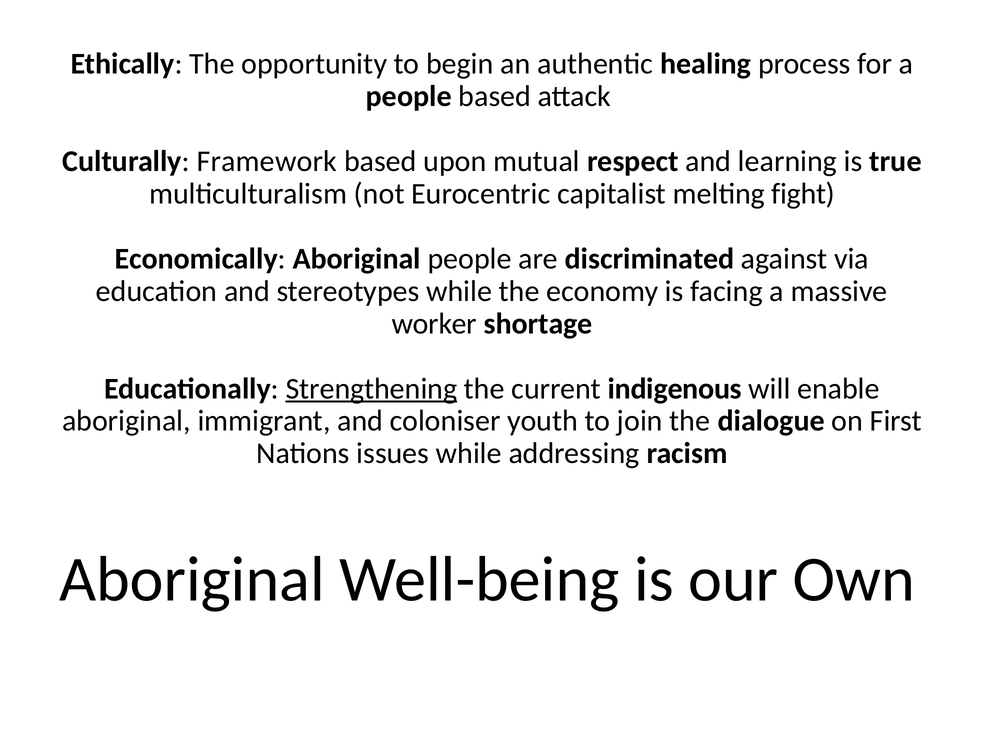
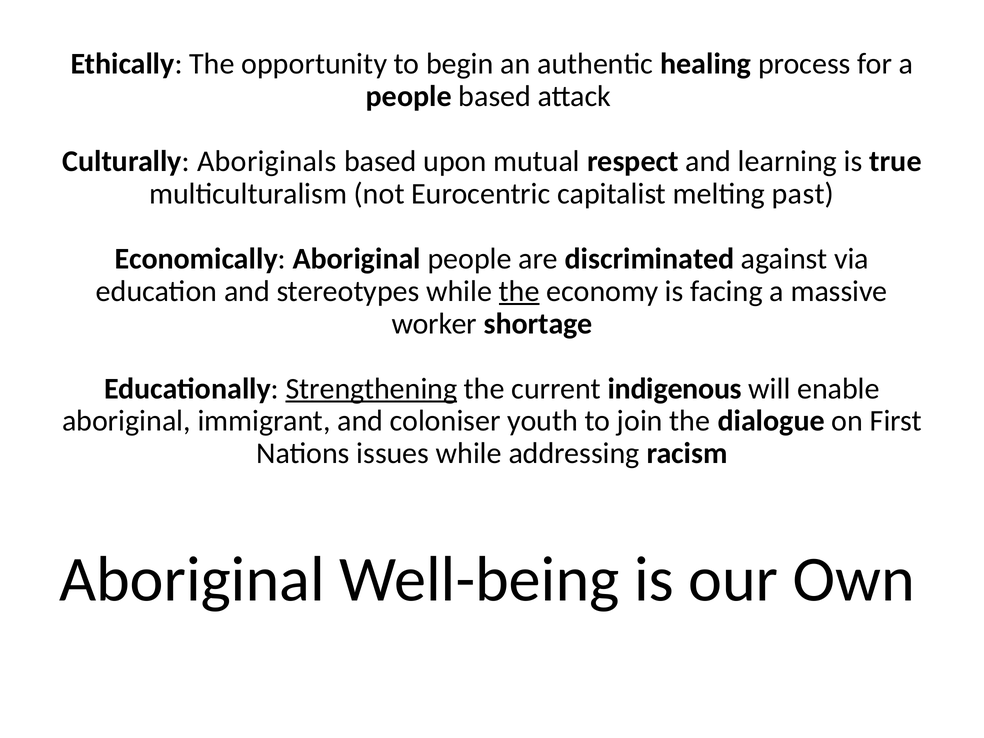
Framework: Framework -> Aboriginals
fight: fight -> past
the at (519, 291) underline: none -> present
